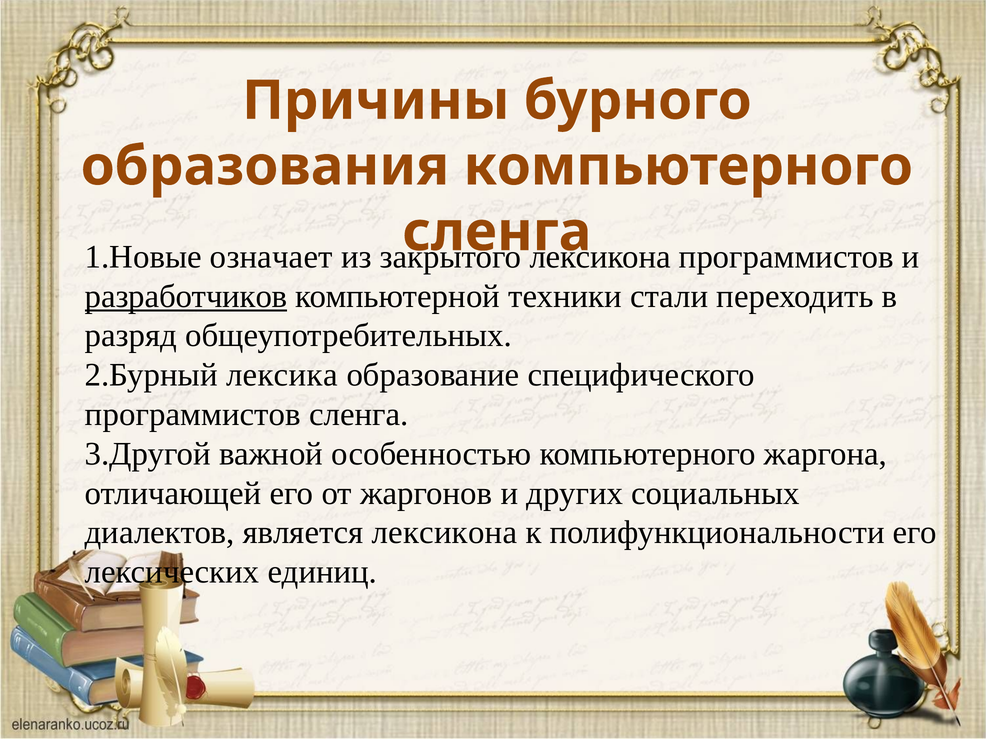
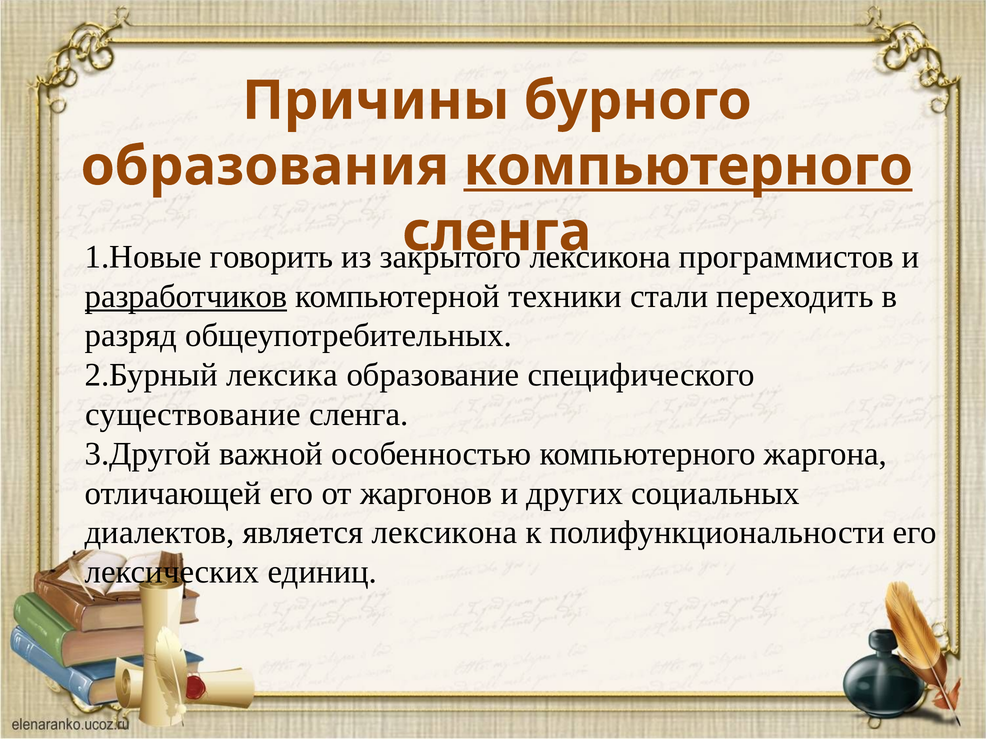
компьютерного at (688, 167) underline: none -> present
означает: означает -> говорить
программистов at (193, 415): программистов -> существование
